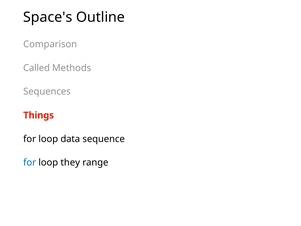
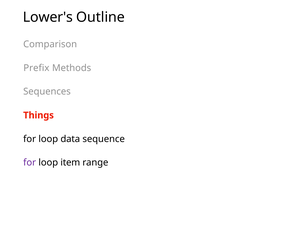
Space's: Space's -> Lower's
Called: Called -> Prefix
for at (30, 162) colour: blue -> purple
they: they -> item
